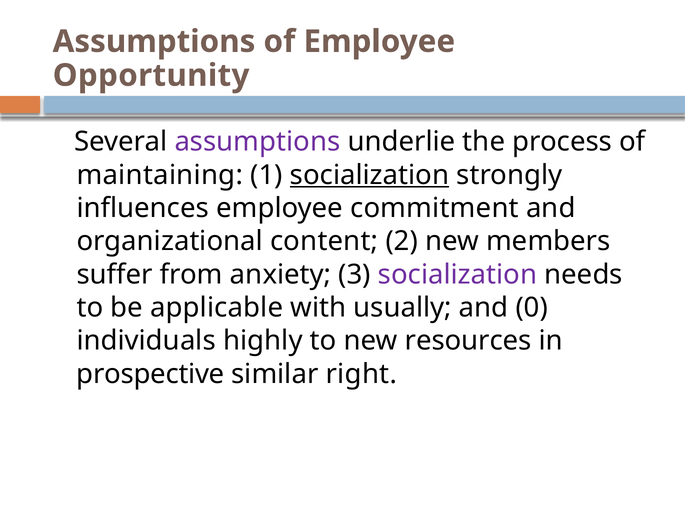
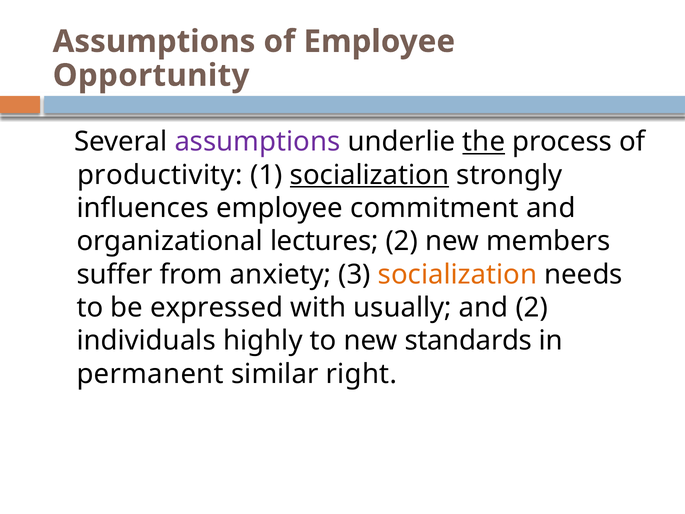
the underline: none -> present
maintaining: maintaining -> productivity
content: content -> lectures
socialization at (458, 274) colour: purple -> orange
applicable: applicable -> expressed
and 0: 0 -> 2
resources: resources -> standards
prospective: prospective -> permanent
